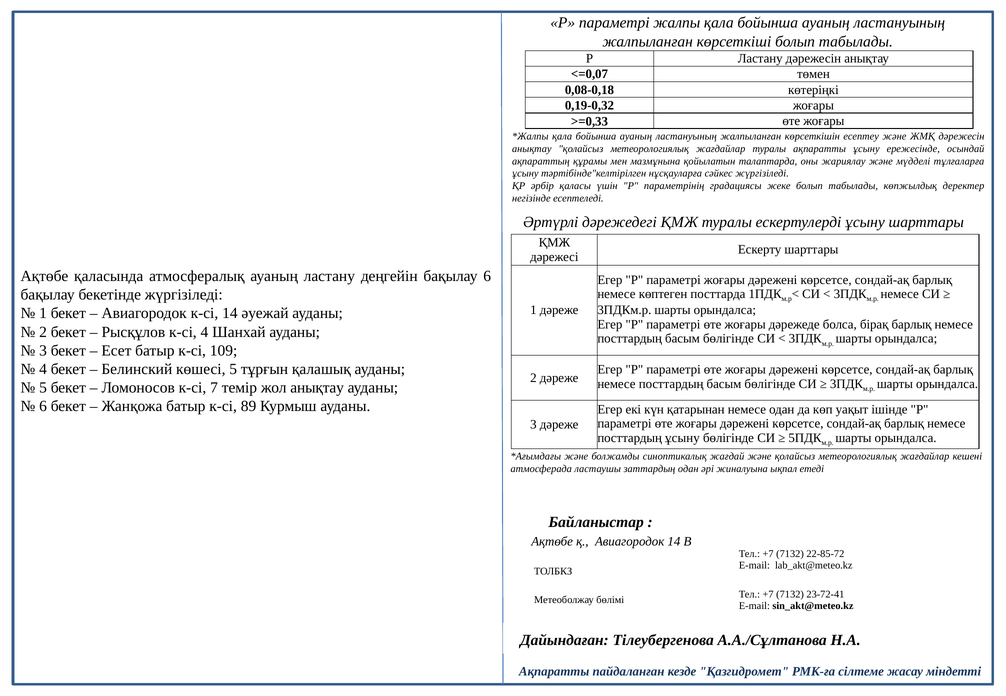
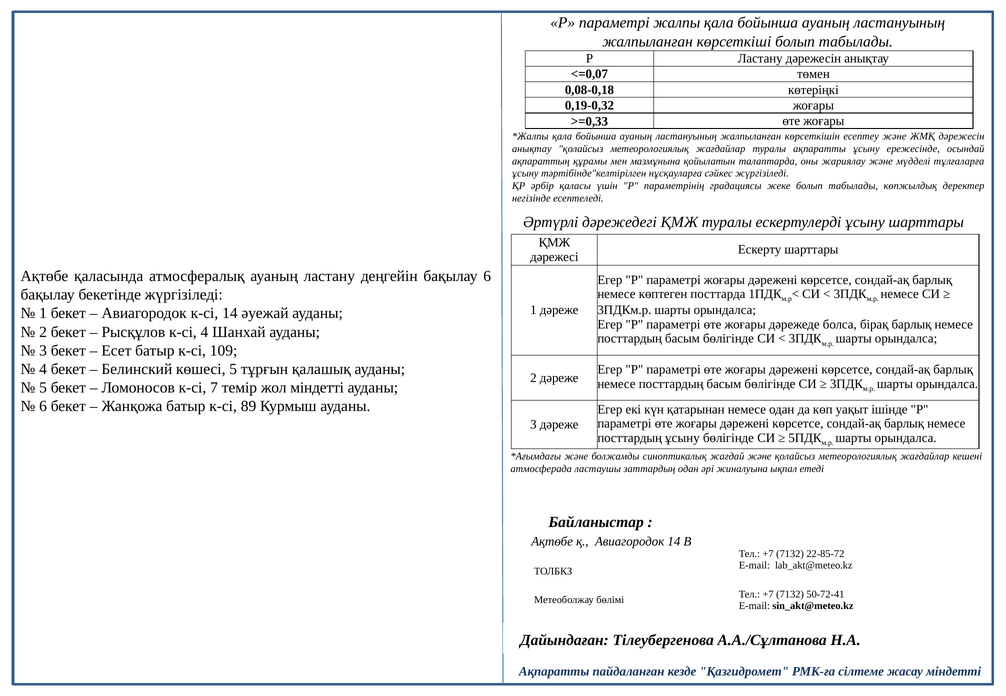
жол анықтау: анықтау -> міндетті
23-72-41: 23-72-41 -> 50-72-41
